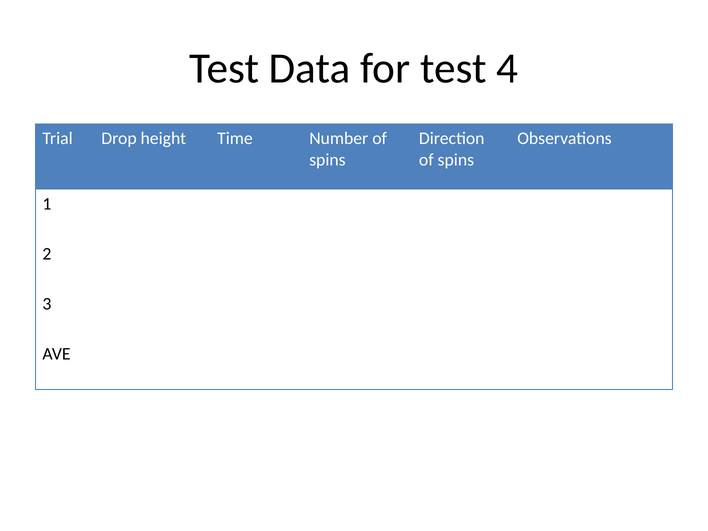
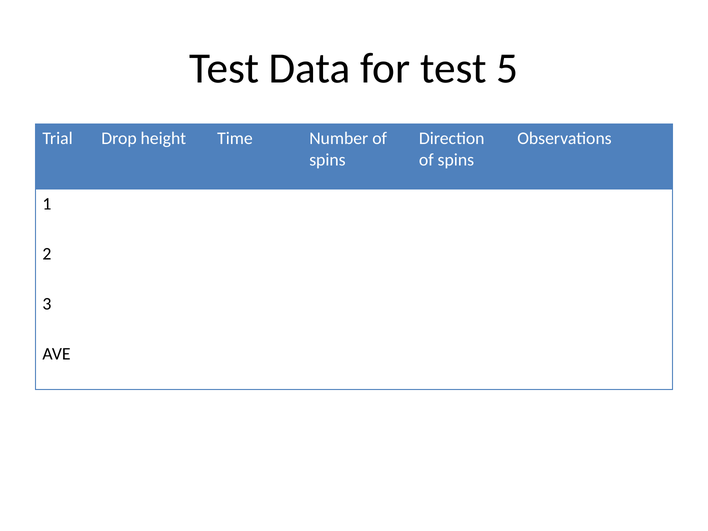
4: 4 -> 5
